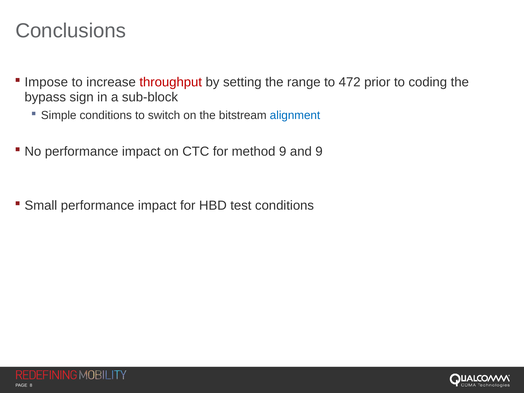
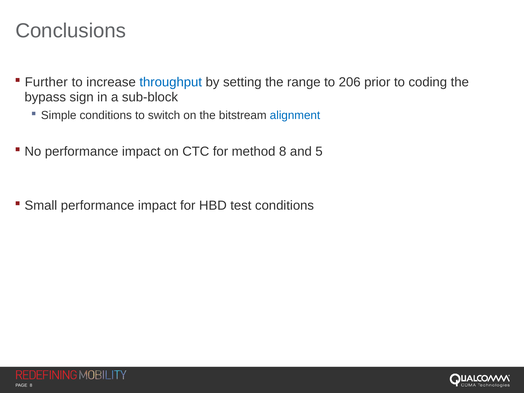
Impose: Impose -> Further
throughput colour: red -> blue
472: 472 -> 206
method 9: 9 -> 8
and 9: 9 -> 5
